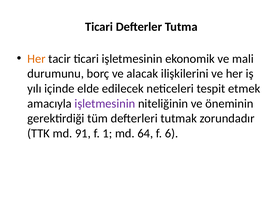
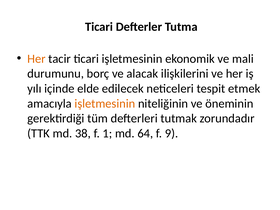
işletmesinin at (105, 104) colour: purple -> orange
91: 91 -> 38
6: 6 -> 9
